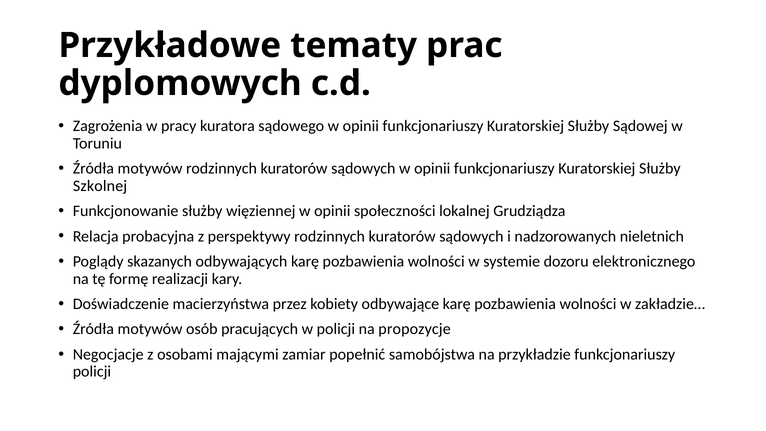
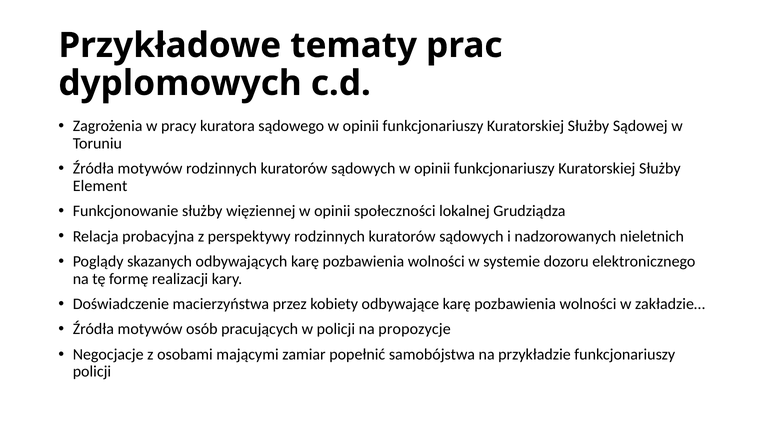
Szkolnej: Szkolnej -> Element
